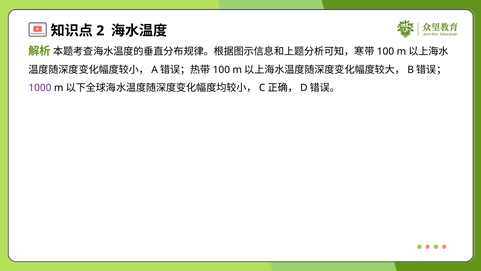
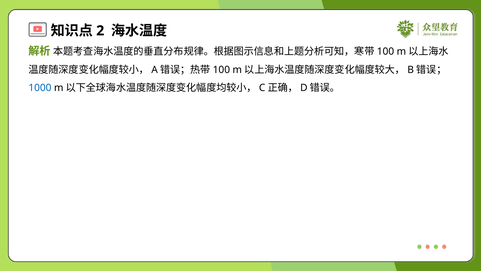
1000 colour: purple -> blue
